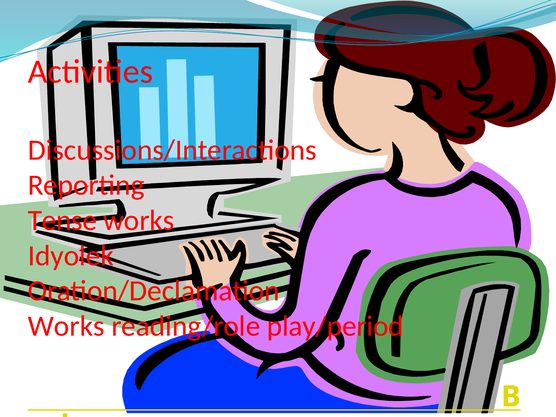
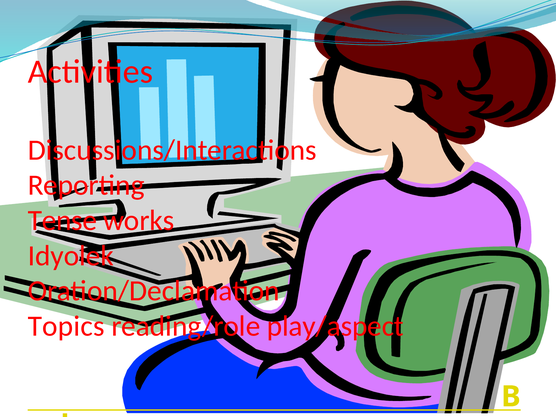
Works at (66, 326): Works -> Topics
play/period: play/period -> play/aspect
